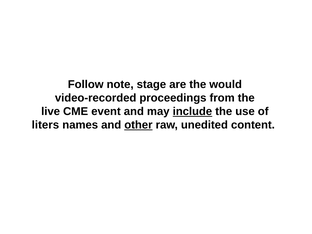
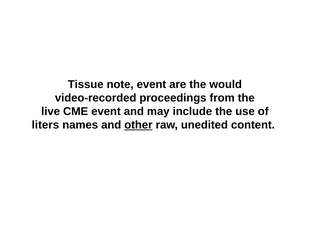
Follow: Follow -> Tissue
note stage: stage -> event
include underline: present -> none
